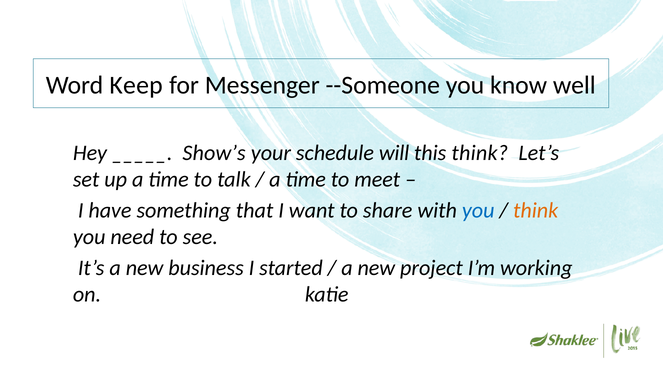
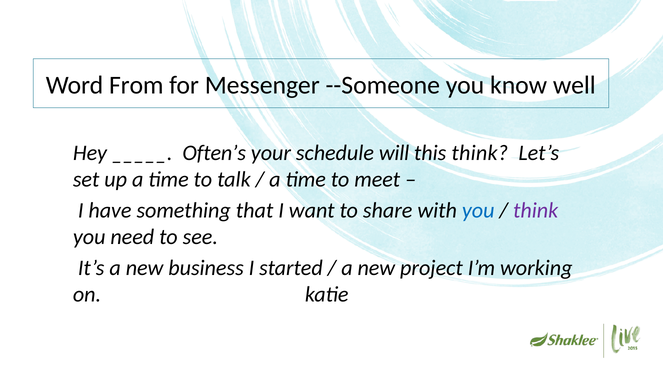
Keep: Keep -> From
Show’s: Show’s -> Often’s
think at (536, 210) colour: orange -> purple
